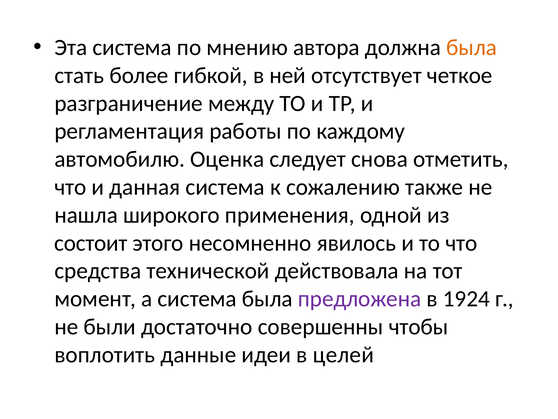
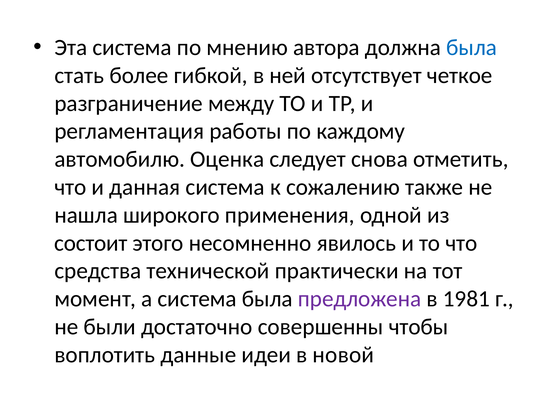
была at (472, 47) colour: orange -> blue
действовала: действовала -> практически
1924: 1924 -> 1981
целей: целей -> новой
